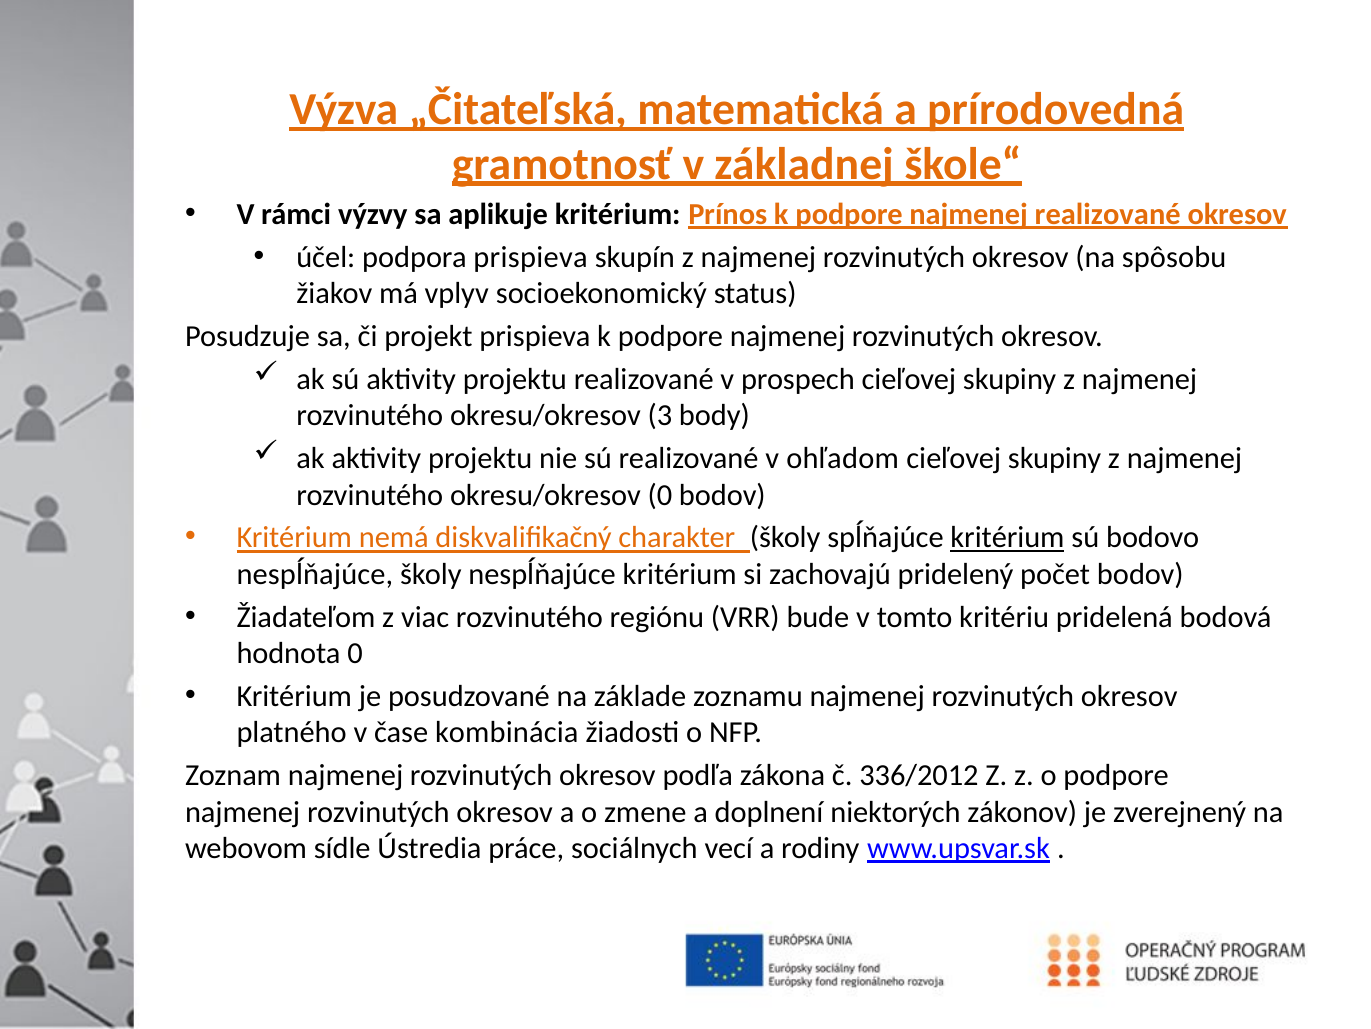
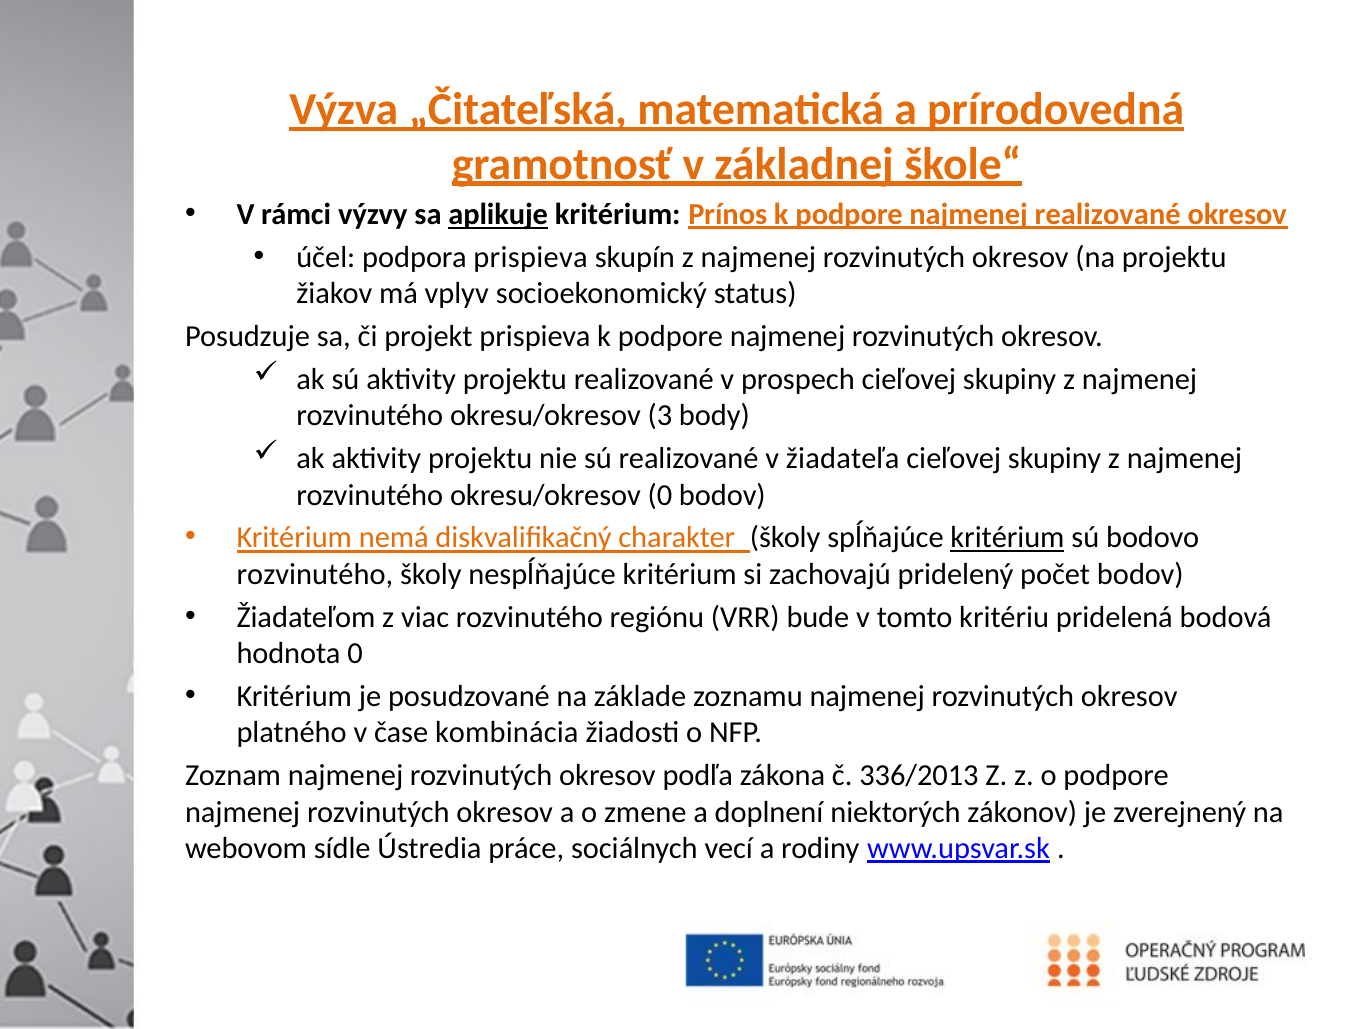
aplikuje underline: none -> present
na spôsobu: spôsobu -> projektu
ohľadom: ohľadom -> žiadateľa
nespĺňajúce at (315, 574): nespĺňajúce -> rozvinutého
336/2012: 336/2012 -> 336/2013
